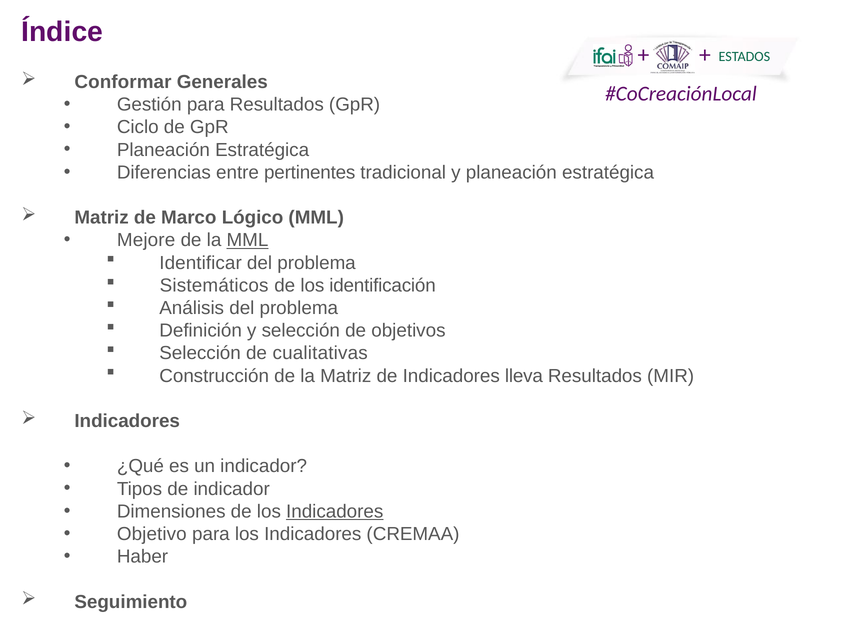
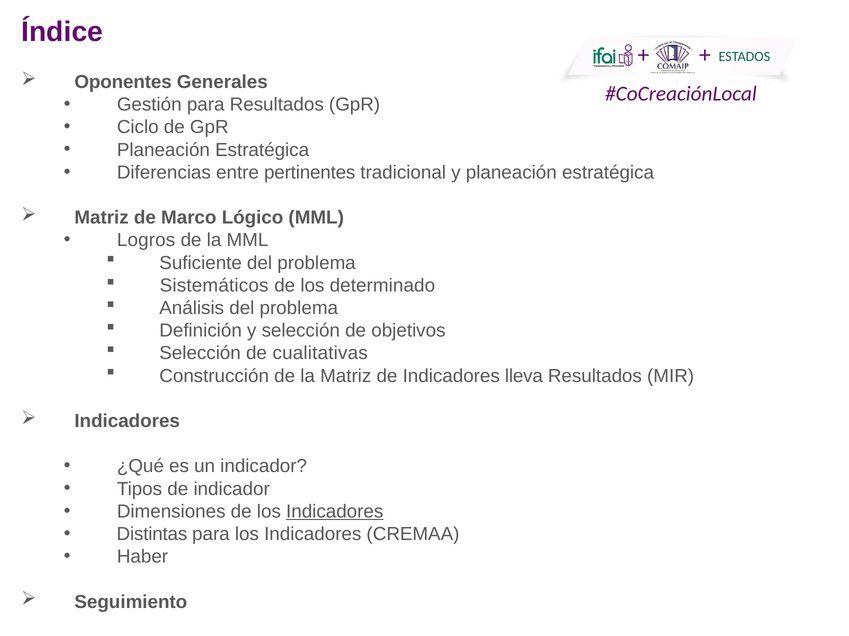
Conformar: Conformar -> Oponentes
Mejore: Mejore -> Logros
MML at (247, 241) underline: present -> none
Identificar: Identificar -> Suficiente
identificación: identificación -> determinado
Objetivo: Objetivo -> Distintas
